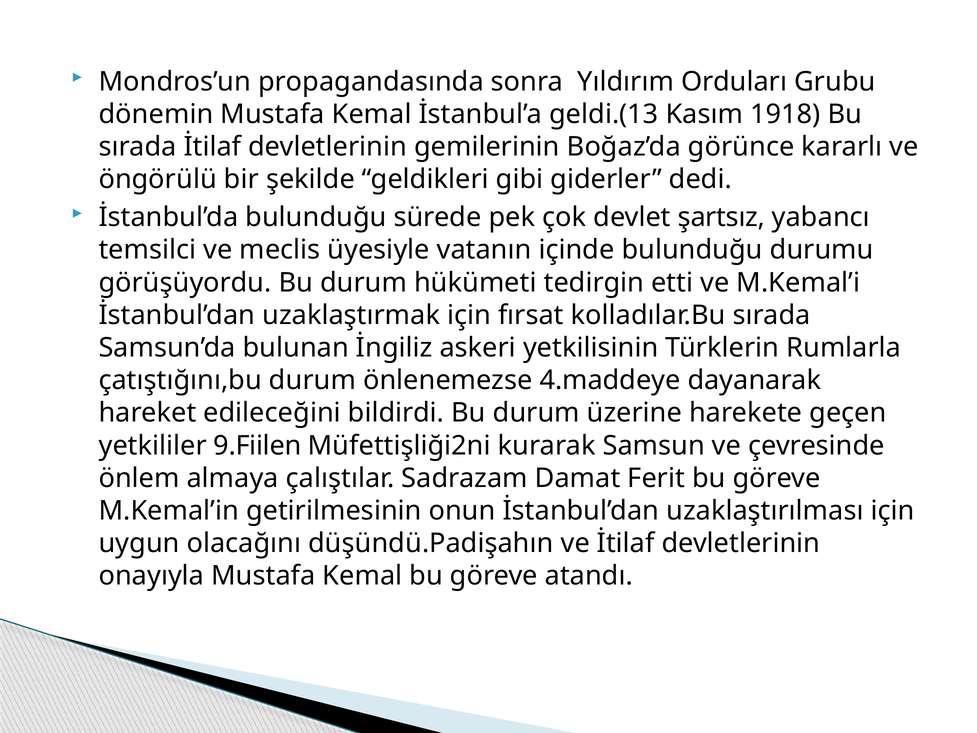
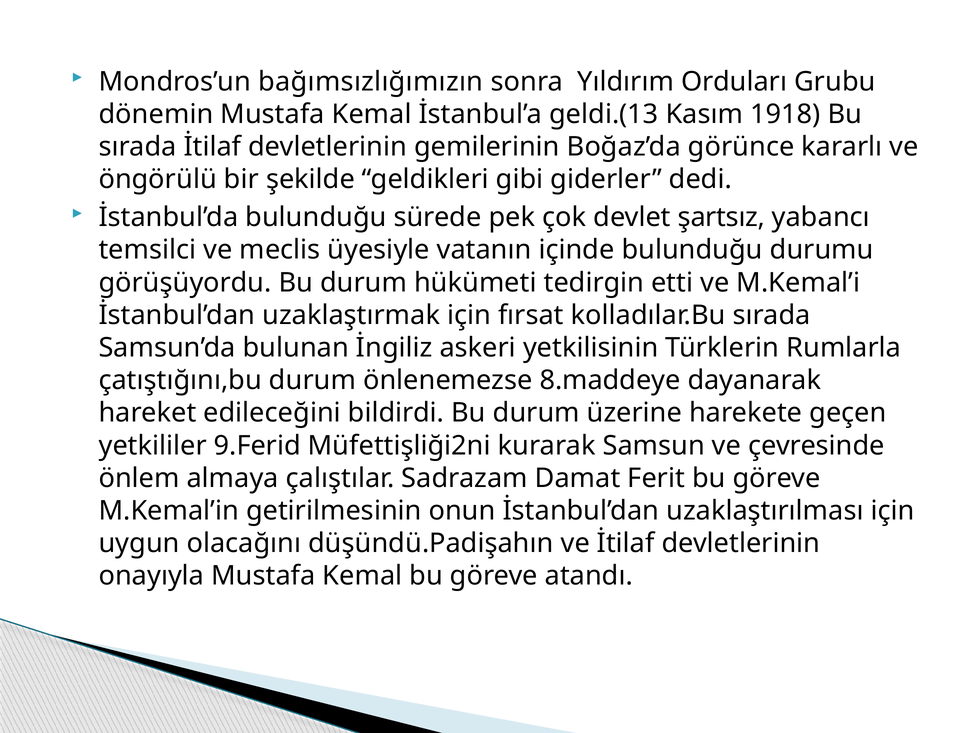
propagandasında: propagandasında -> bağımsızlığımızın
4.maddeye: 4.maddeye -> 8.maddeye
9.Fiilen: 9.Fiilen -> 9.Ferid
